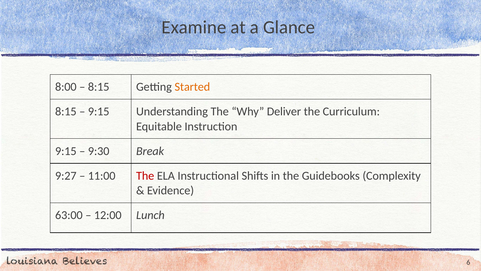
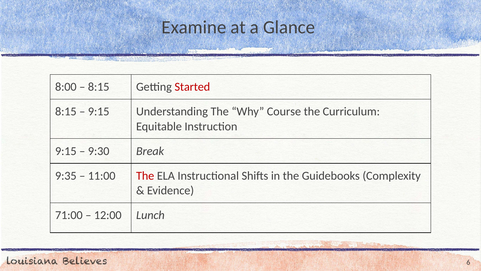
Started colour: orange -> red
Deliver: Deliver -> Course
9:27: 9:27 -> 9:35
63:00: 63:00 -> 71:00
